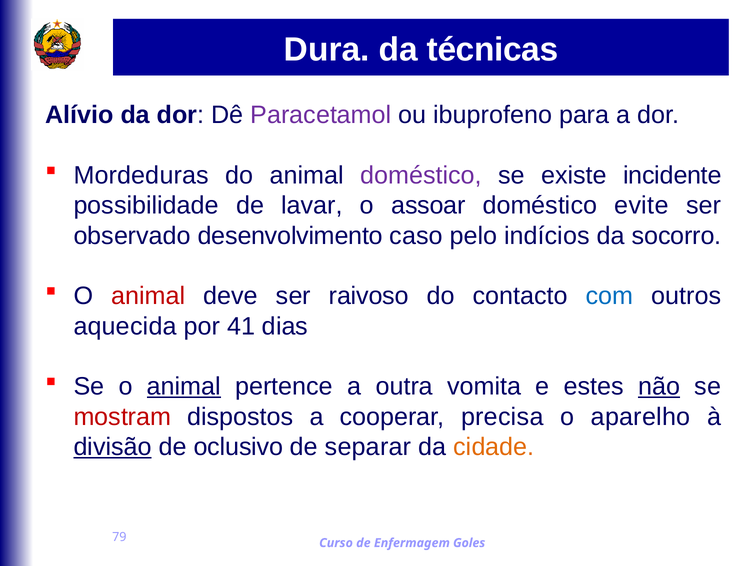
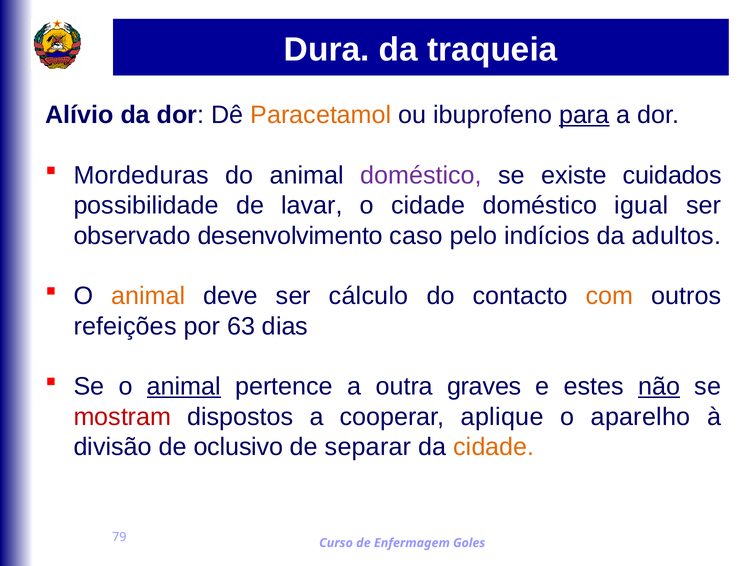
técnicas: técnicas -> traqueia
Paracetamol colour: purple -> orange
para underline: none -> present
incidente: incidente -> cuidados
o assoar: assoar -> cidade
evite: evite -> igual
socorro: socorro -> adultos
animal at (148, 296) colour: red -> orange
raivoso: raivoso -> cálculo
com colour: blue -> orange
aquecida: aquecida -> refeições
41: 41 -> 63
vomita: vomita -> graves
precisa: precisa -> aplique
divisão underline: present -> none
